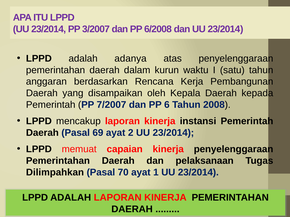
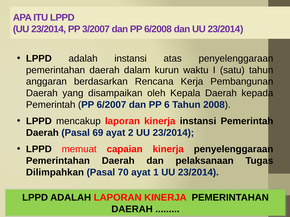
adalah adanya: adanya -> instansi
7/2007: 7/2007 -> 6/2007
